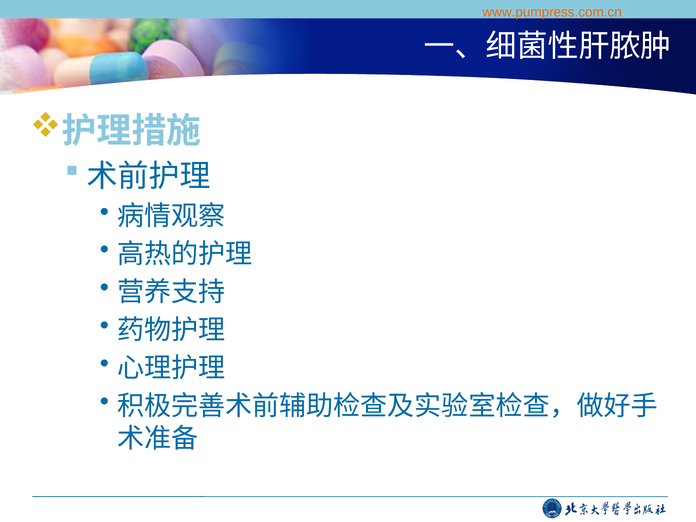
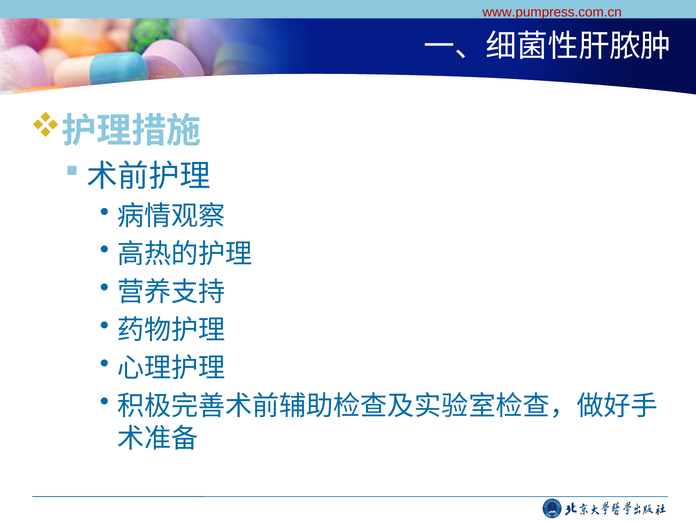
www.pumpress.com.cn colour: orange -> red
